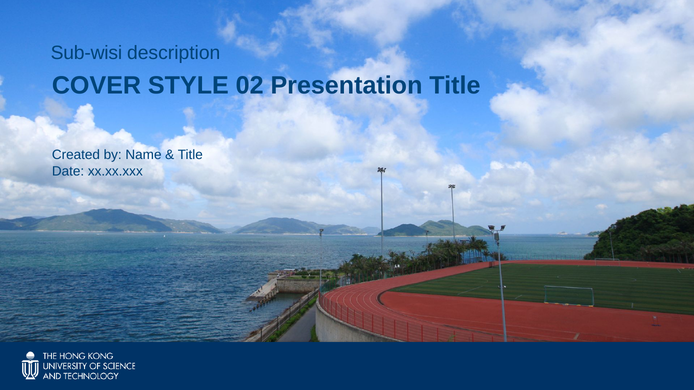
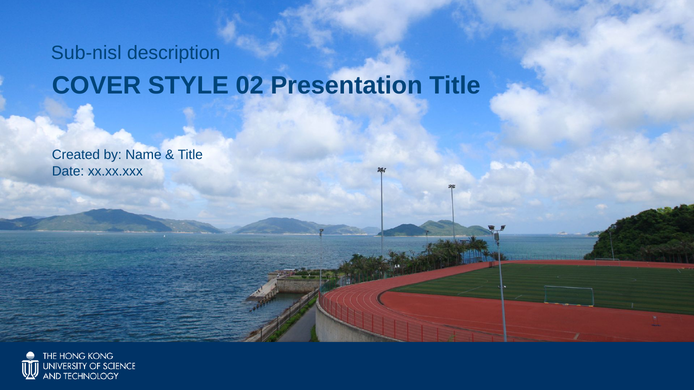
Sub-wisi: Sub-wisi -> Sub-nisl
